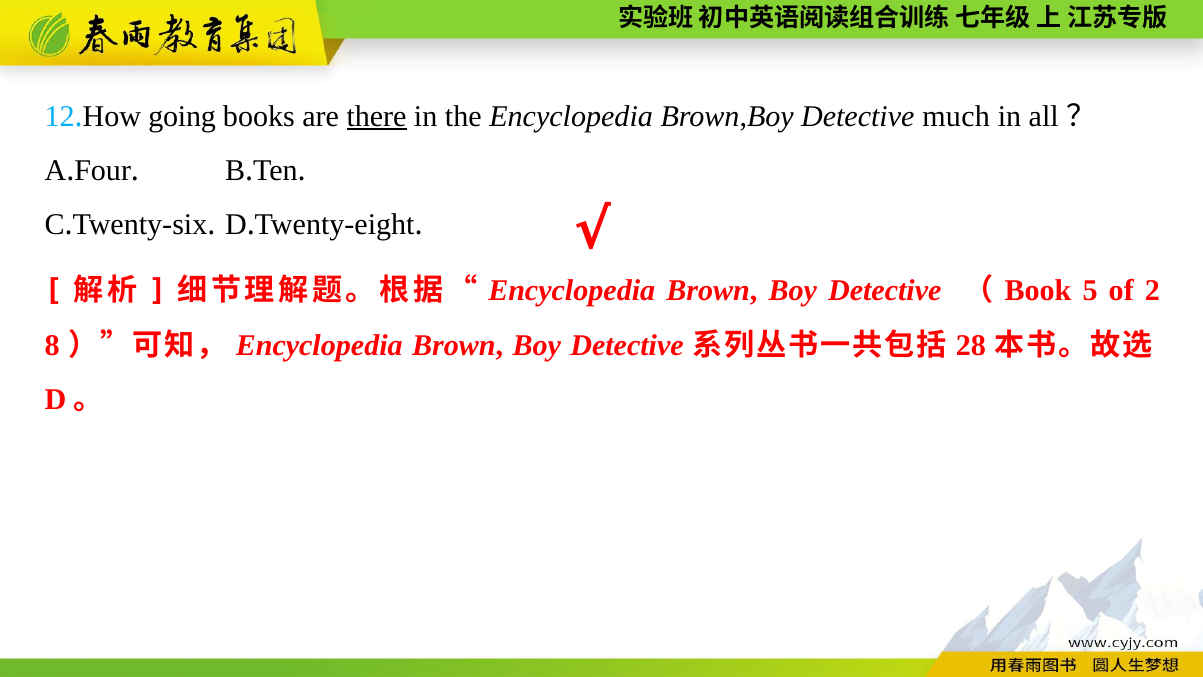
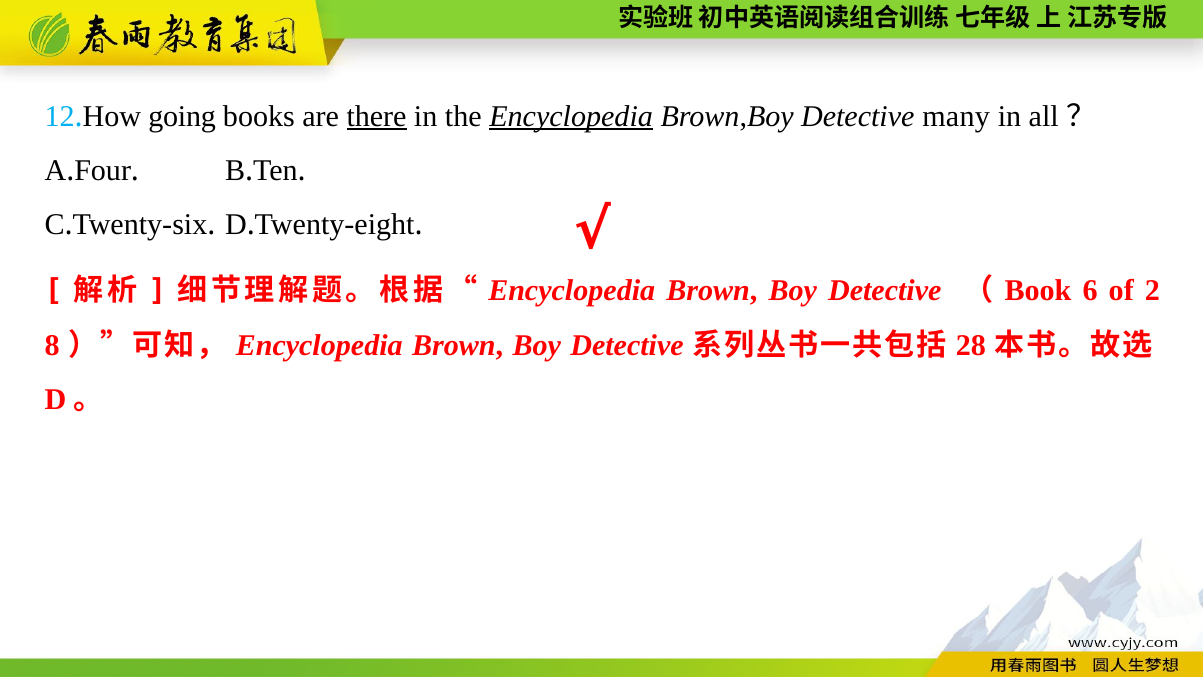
Encyclopedia at (571, 116) underline: none -> present
much: much -> many
5: 5 -> 6
